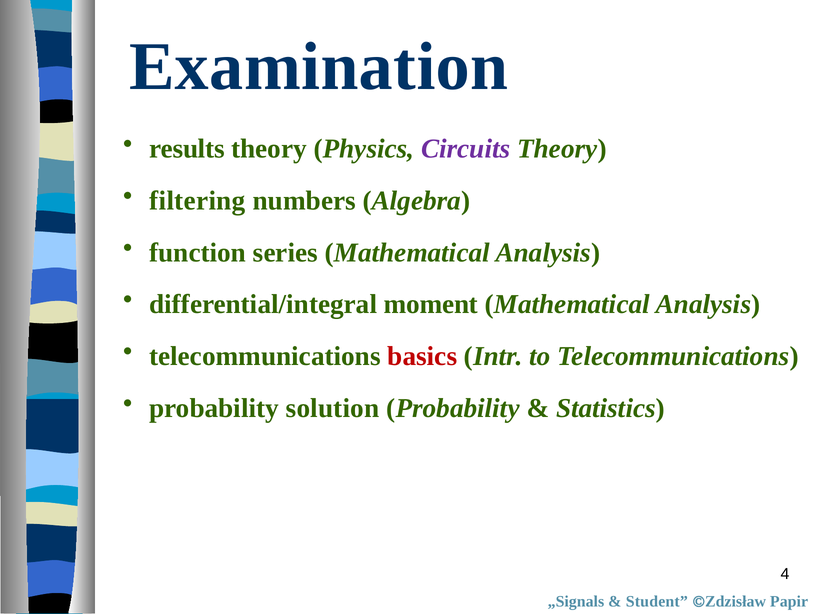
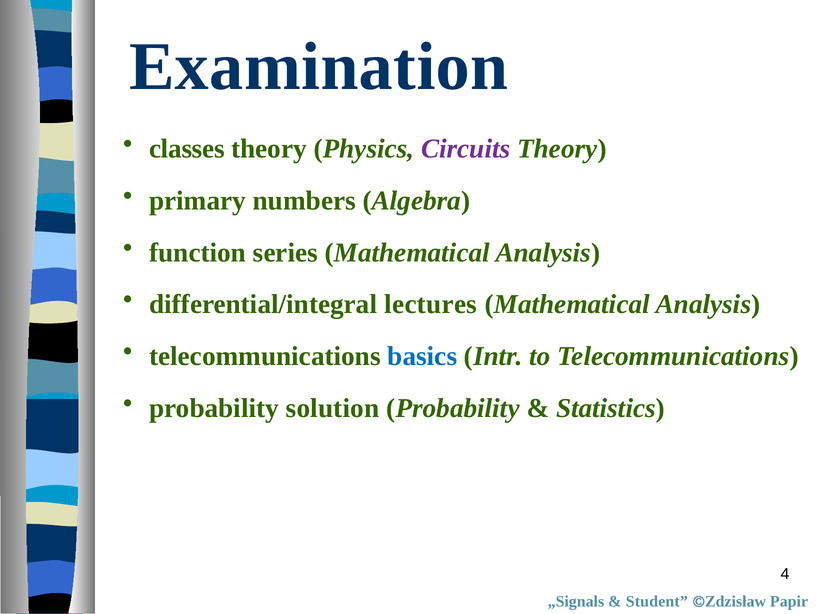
results: results -> classes
filtering: filtering -> primary
moment: moment -> lectures
basics colour: red -> blue
